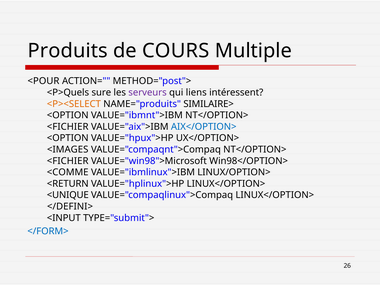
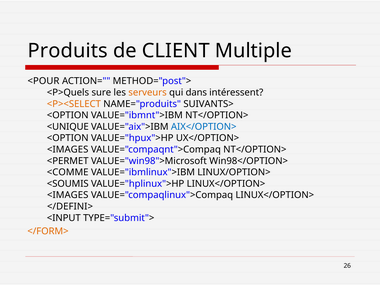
COURS: COURS -> CLIENT
serveurs colour: purple -> orange
liens: liens -> dans
SIMILAIRE>: SIMILAIRE> -> SUIVANTS>
<FICHIER at (68, 127): <FICHIER -> <UNIQUE
<FICHIER at (68, 161): <FICHIER -> <PERMET
<RETURN: <RETURN -> <SOUMIS
<UNIQUE at (68, 195): <UNIQUE -> <IMAGES
</FORM> colour: blue -> orange
